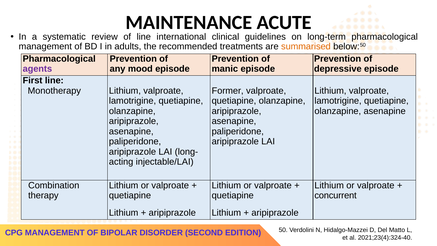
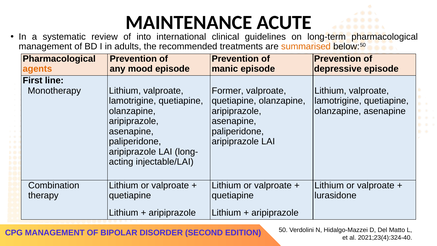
of line: line -> into
agents colour: purple -> orange
concurrent: concurrent -> lurasidone
